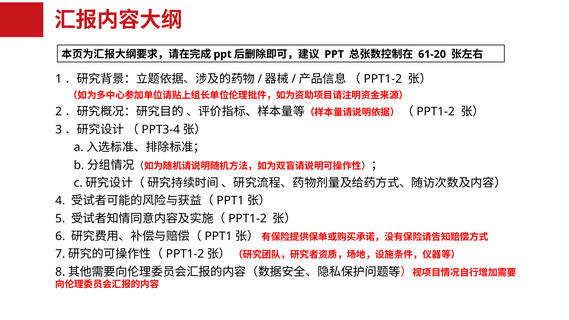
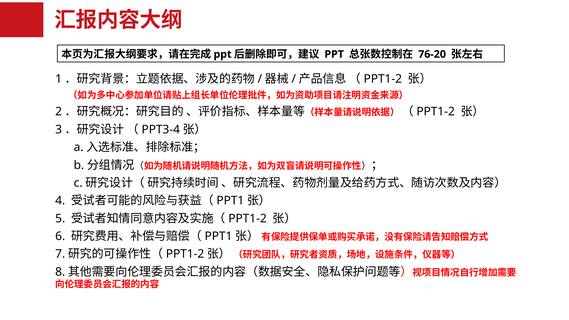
61-20: 61-20 -> 76-20
